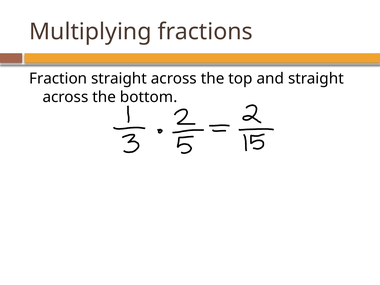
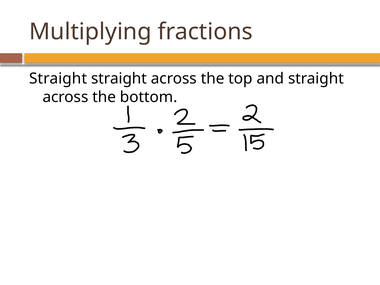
Fraction at (58, 79): Fraction -> Straight
